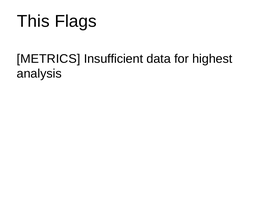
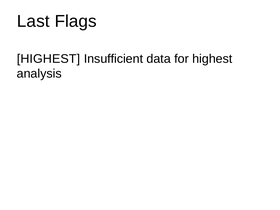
This: This -> Last
METRICS at (49, 59): METRICS -> HIGHEST
